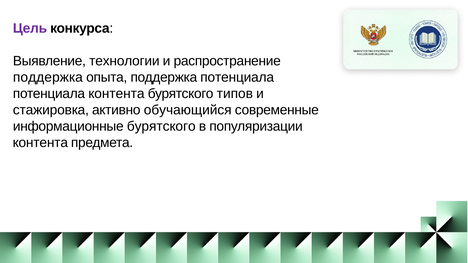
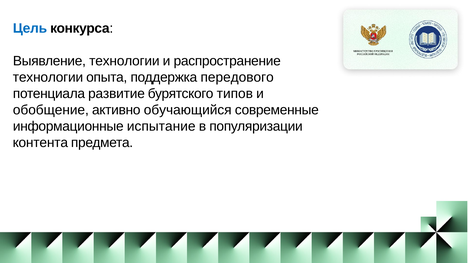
Цель colour: purple -> blue
поддержка at (48, 77): поддержка -> технологии
поддержка потенциала: потенциала -> передового
потенциала контента: контента -> развитие
стажировка: стажировка -> обобщение
информационные бурятского: бурятского -> испытание
